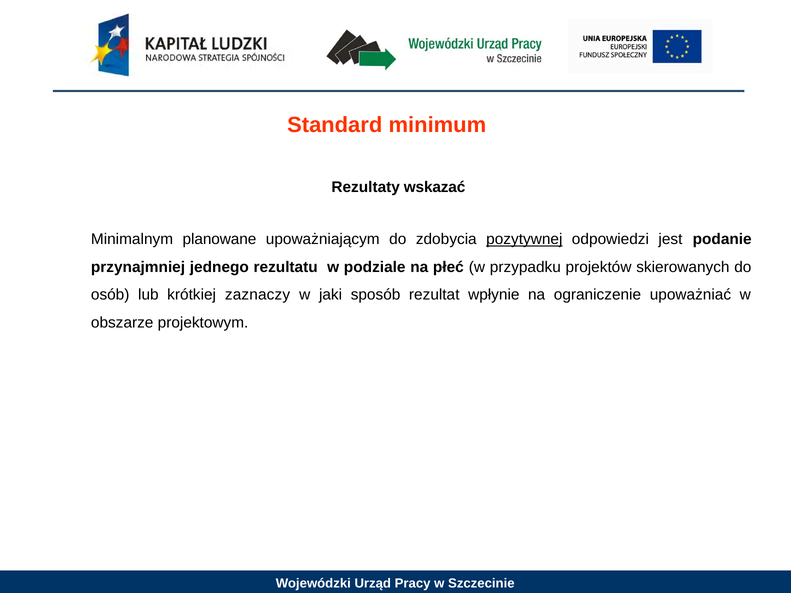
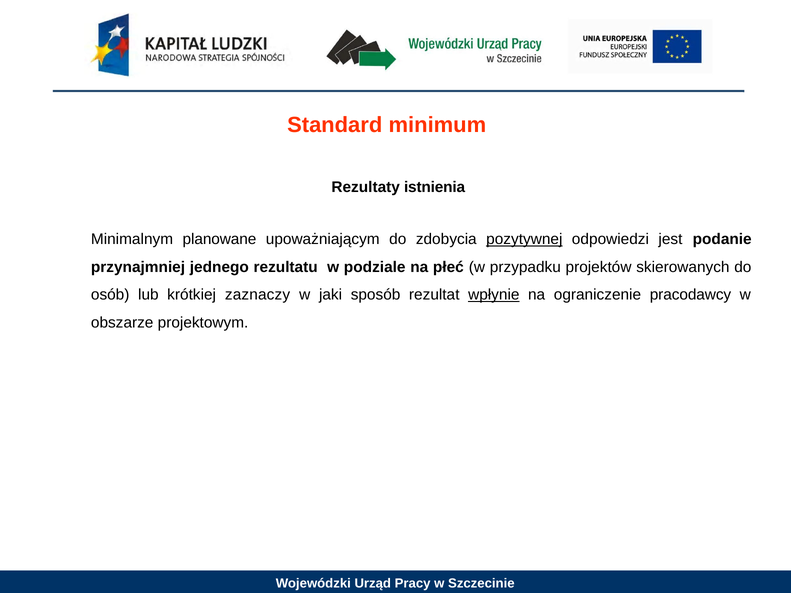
wskazać: wskazać -> istnienia
wpłynie underline: none -> present
upoważniać: upoważniać -> pracodawcy
